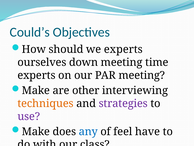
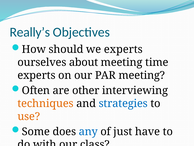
Could’s: Could’s -> Really’s
down: down -> about
Make at (36, 90): Make -> Often
strategies colour: purple -> blue
use colour: purple -> orange
Make at (36, 131): Make -> Some
feel: feel -> just
